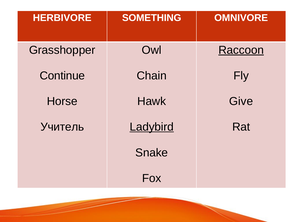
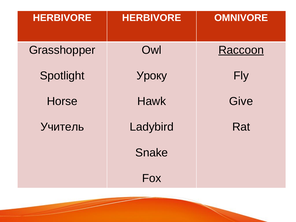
HERBIVORE SOMETHING: SOMETHING -> HERBIVORE
Continue: Continue -> Spotlight
Chain: Chain -> Уроку
Ladybird underline: present -> none
